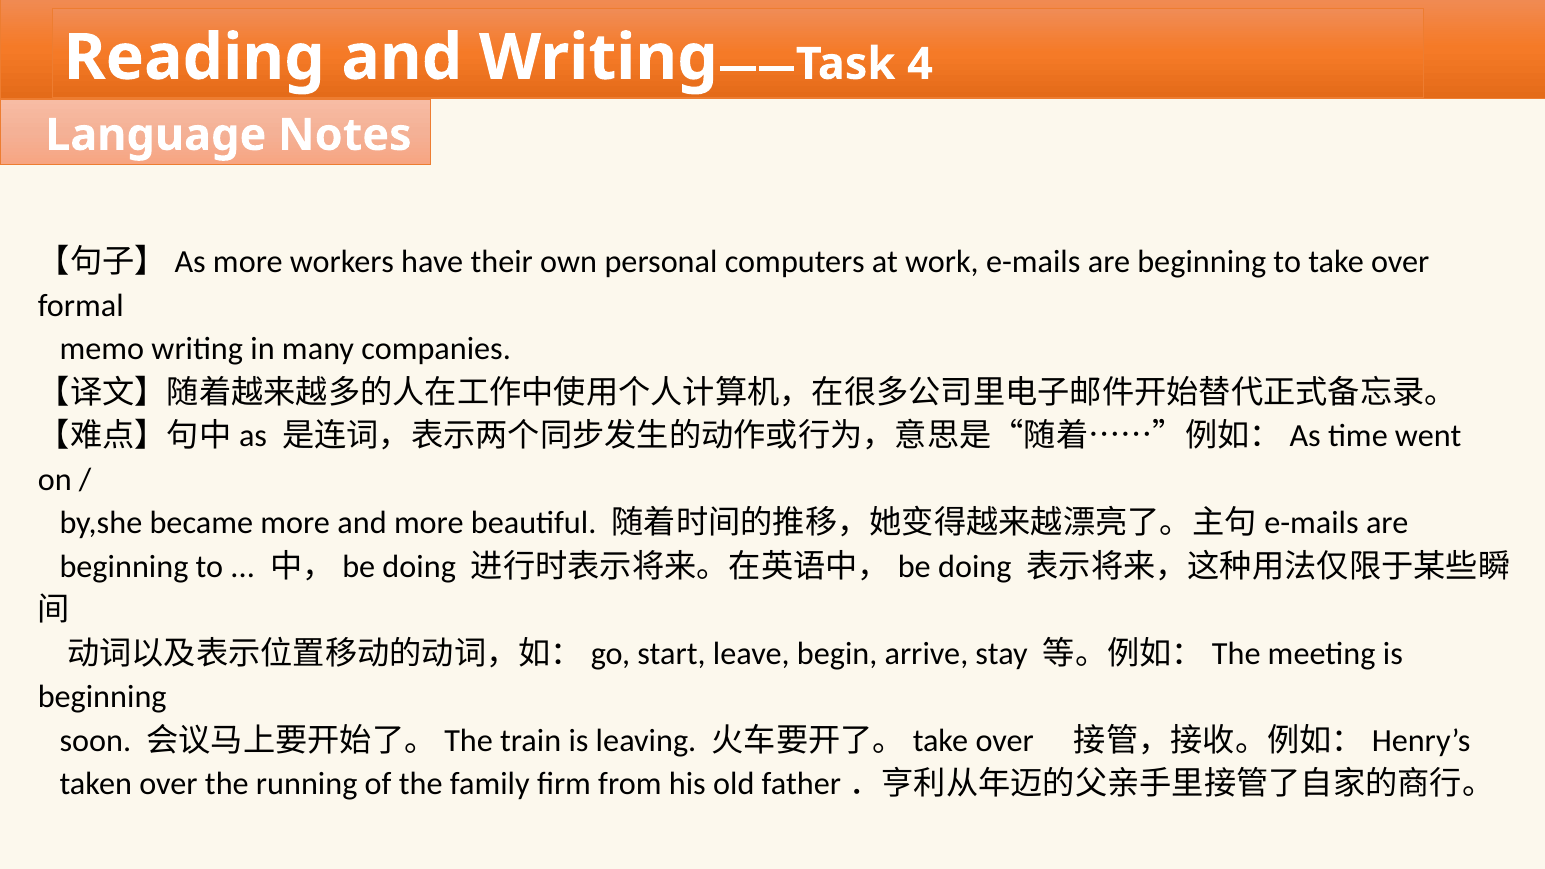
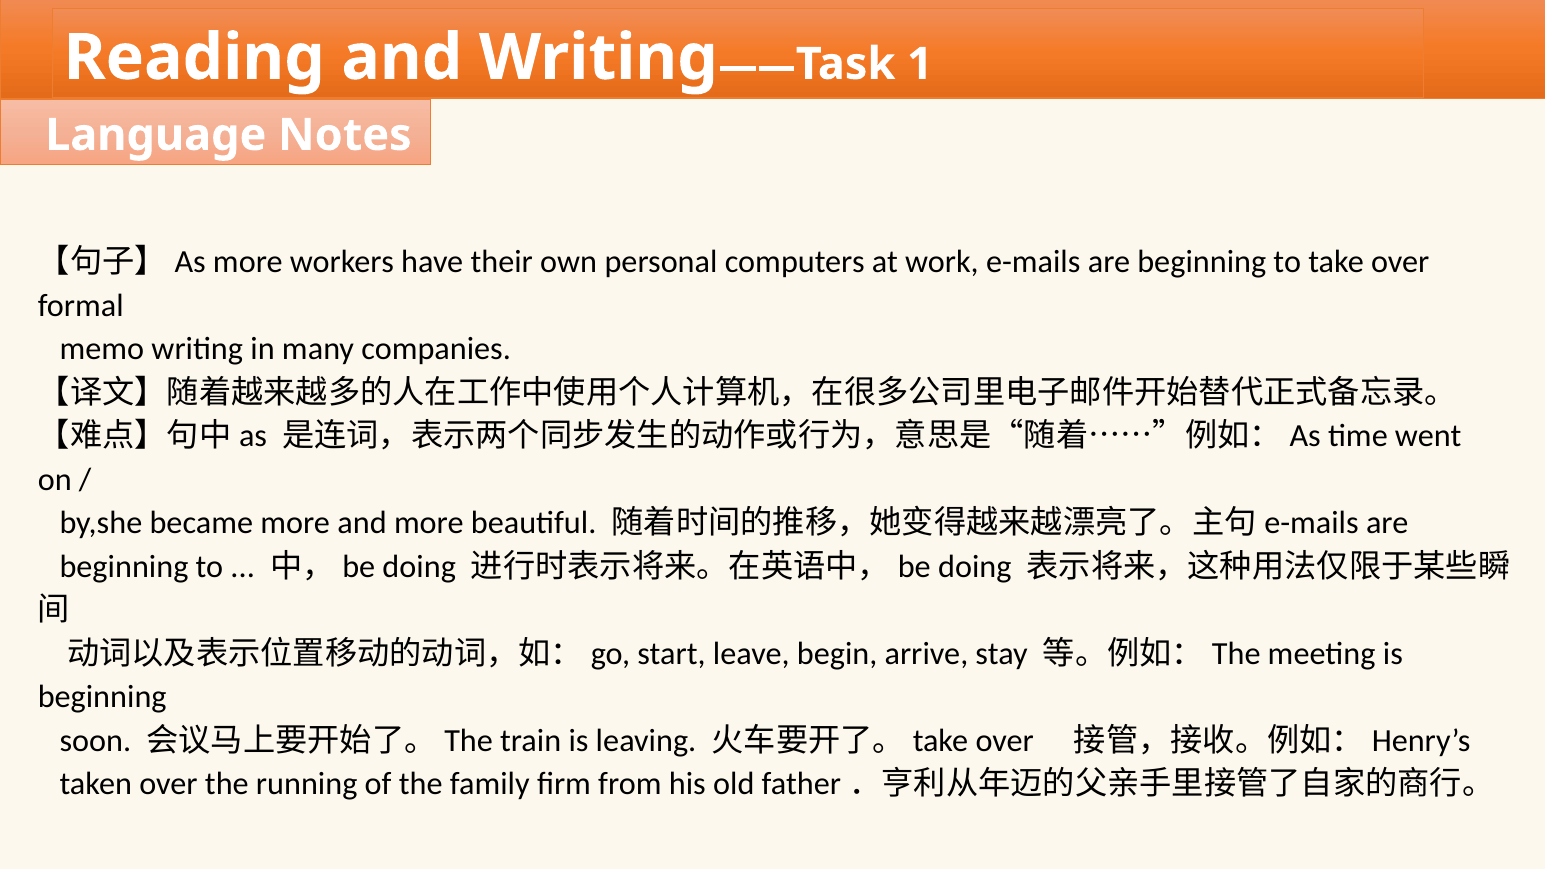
4: 4 -> 1
